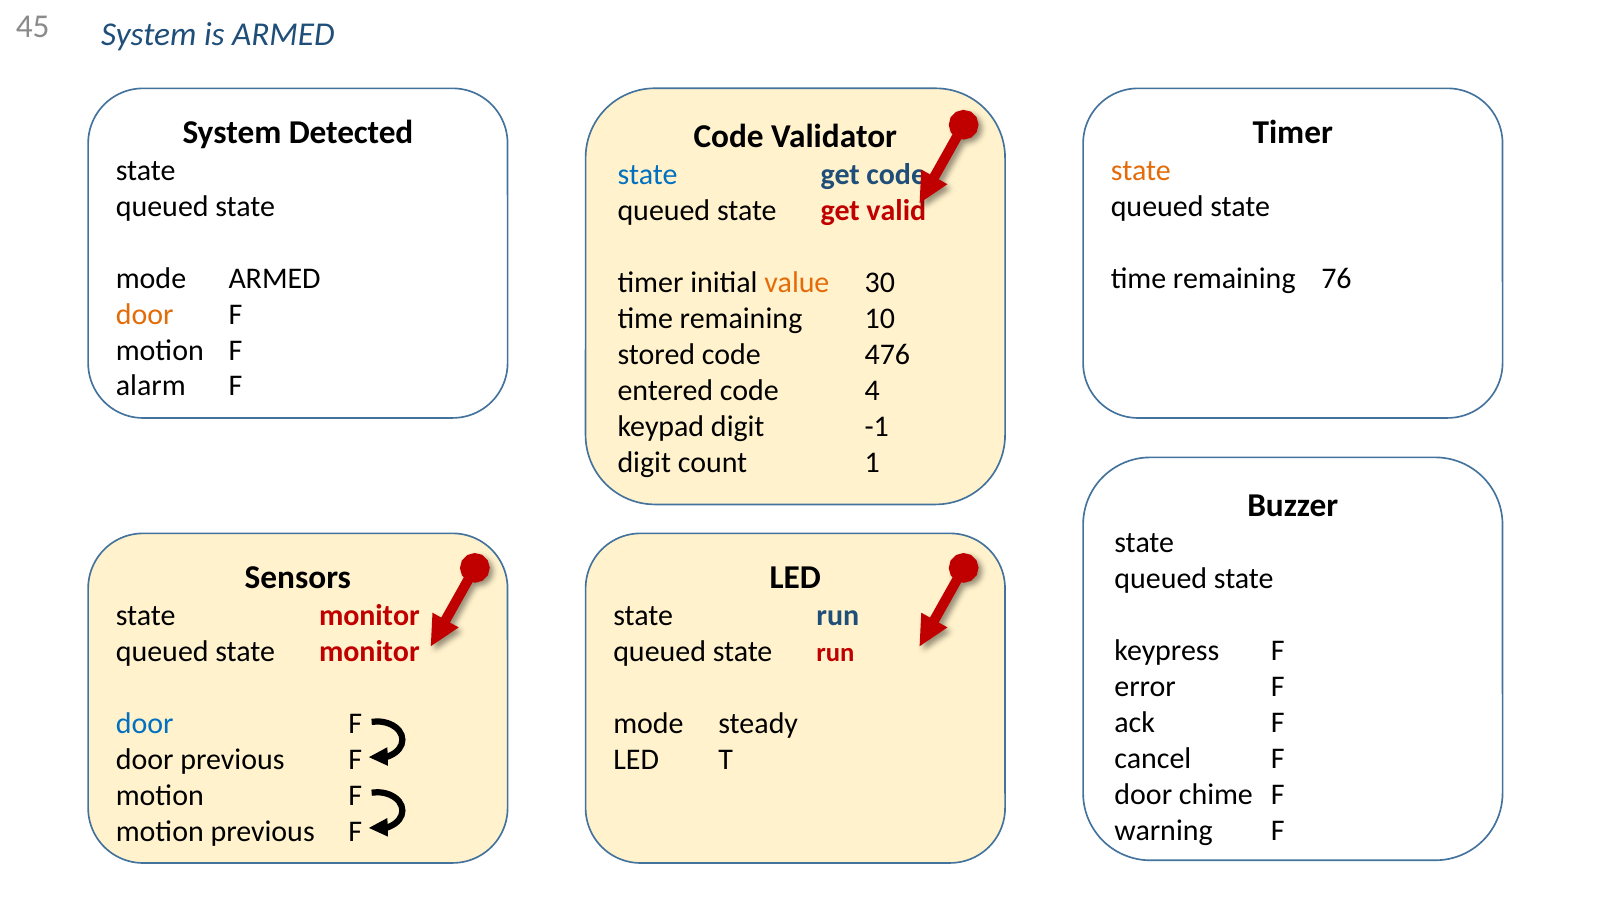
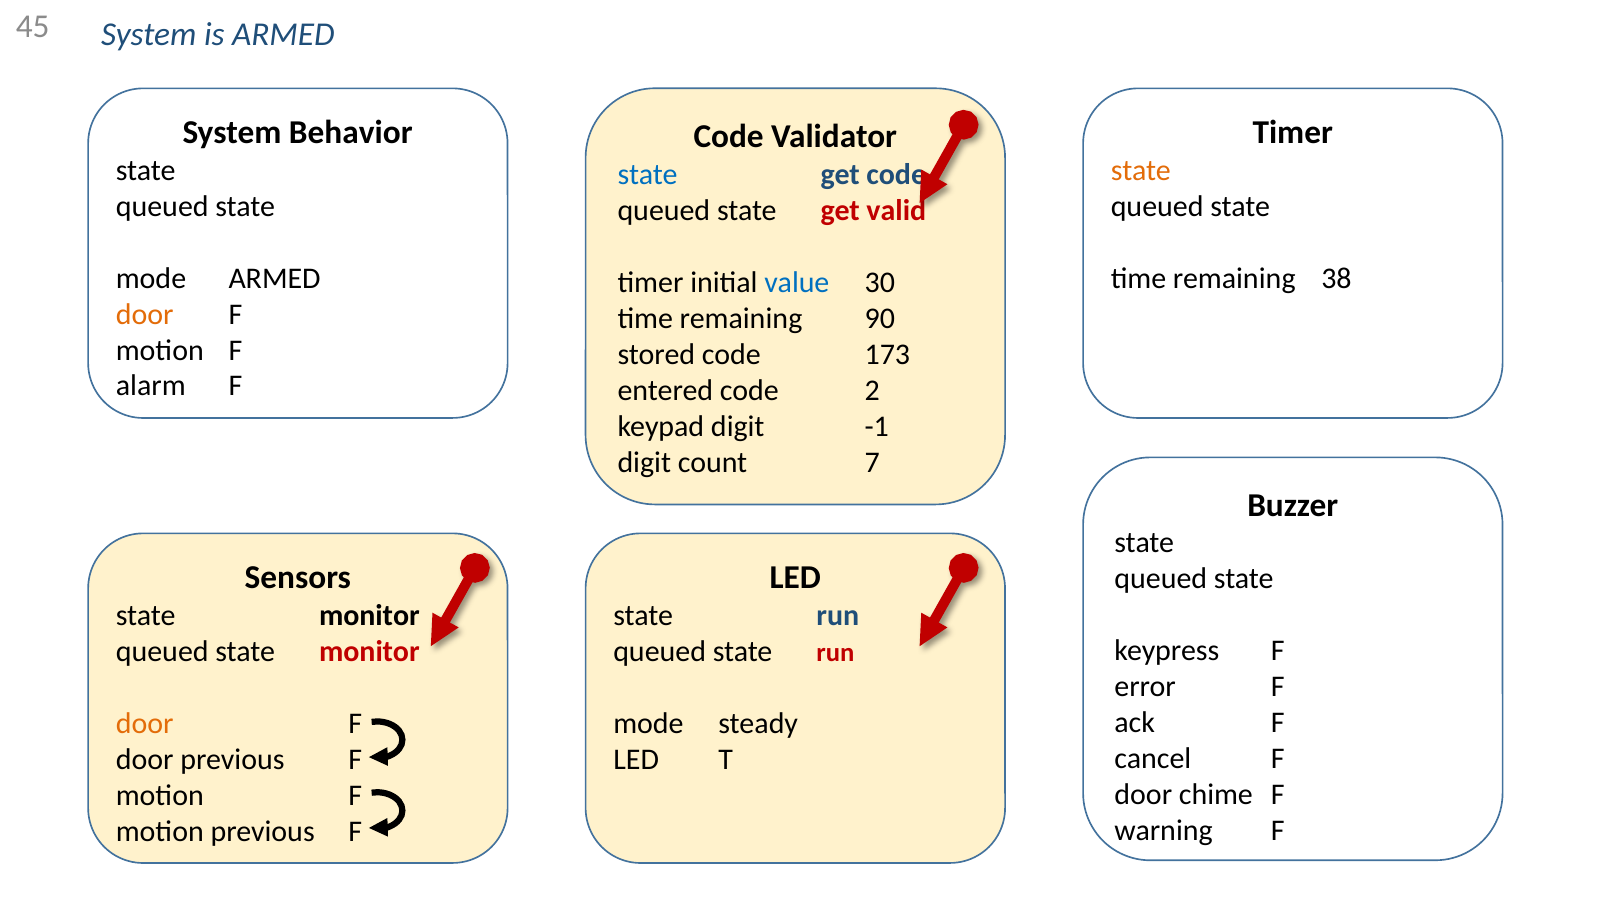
Detected: Detected -> Behavior
76: 76 -> 38
value colour: orange -> blue
10: 10 -> 90
476: 476 -> 173
4: 4 -> 2
1: 1 -> 7
monitor at (369, 615) colour: red -> black
door at (145, 723) colour: blue -> orange
